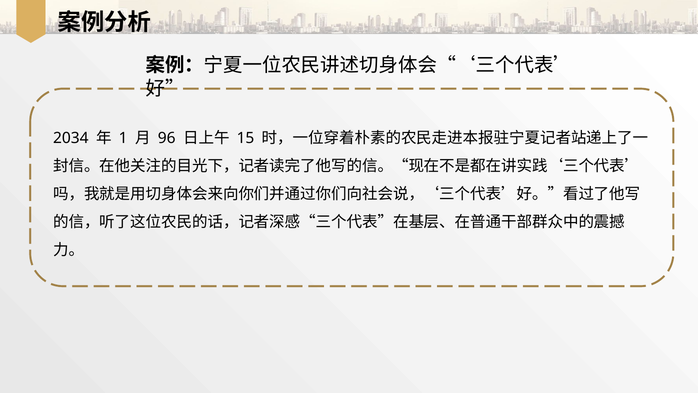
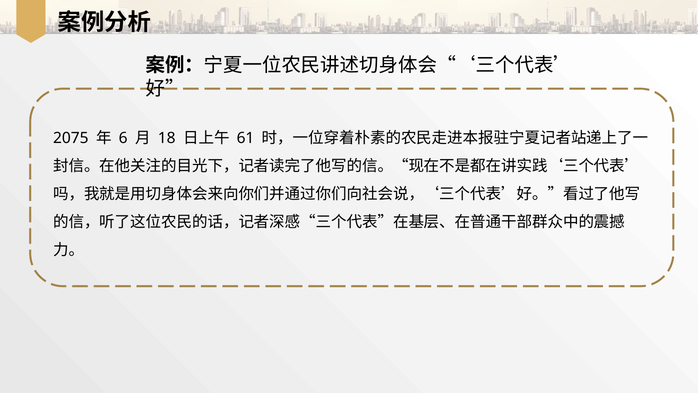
2034: 2034 -> 2075
1: 1 -> 6
96: 96 -> 18
15: 15 -> 61
